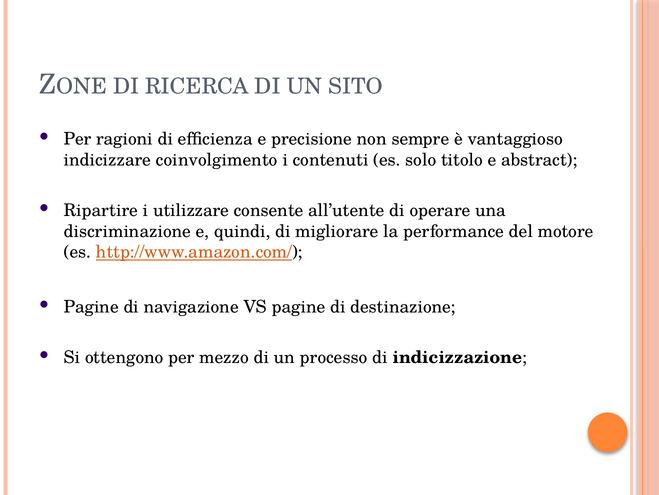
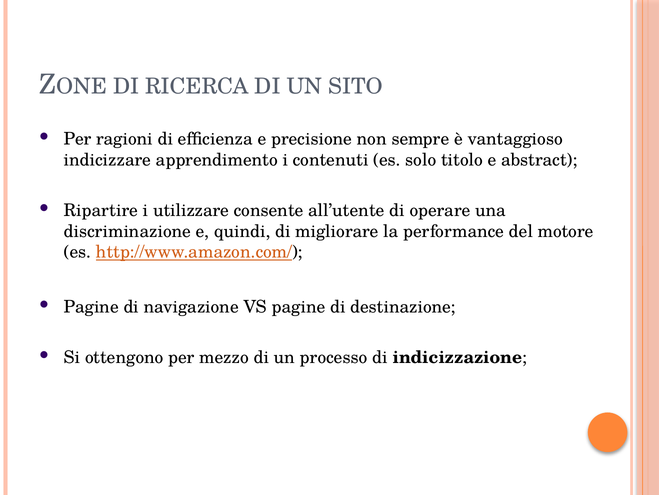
coinvolgimento: coinvolgimento -> apprendimento
